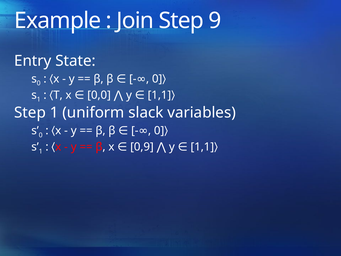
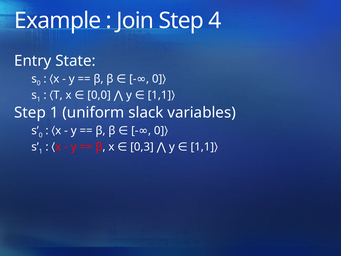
9: 9 -> 4
0,9: 0,9 -> 0,3
